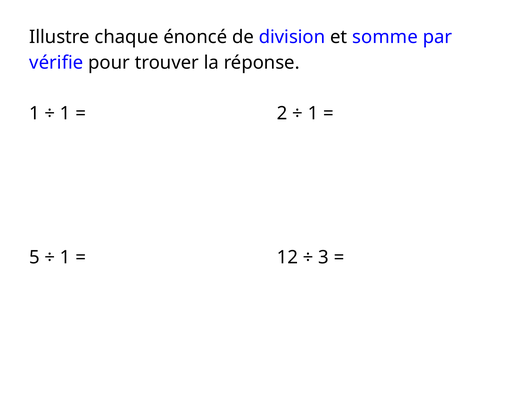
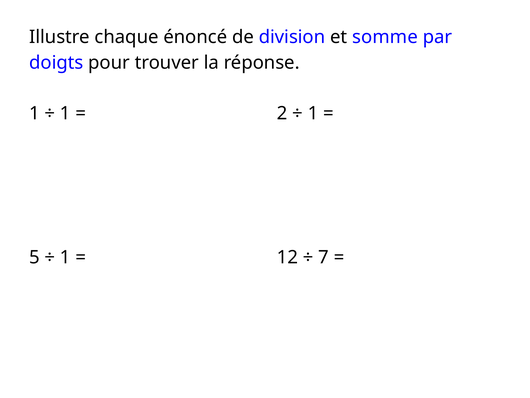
vérifie: vérifie -> doigts
3: 3 -> 7
